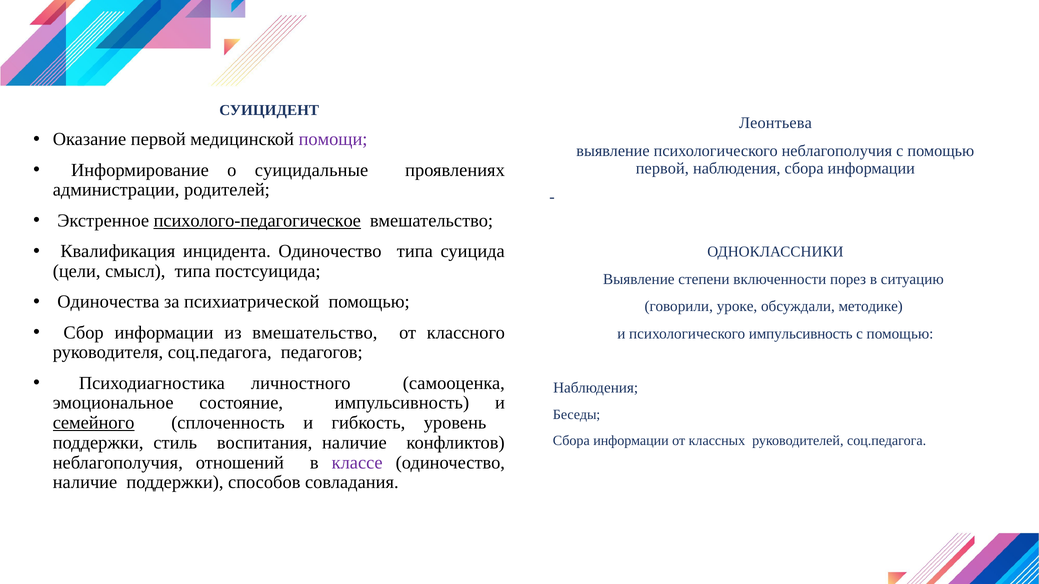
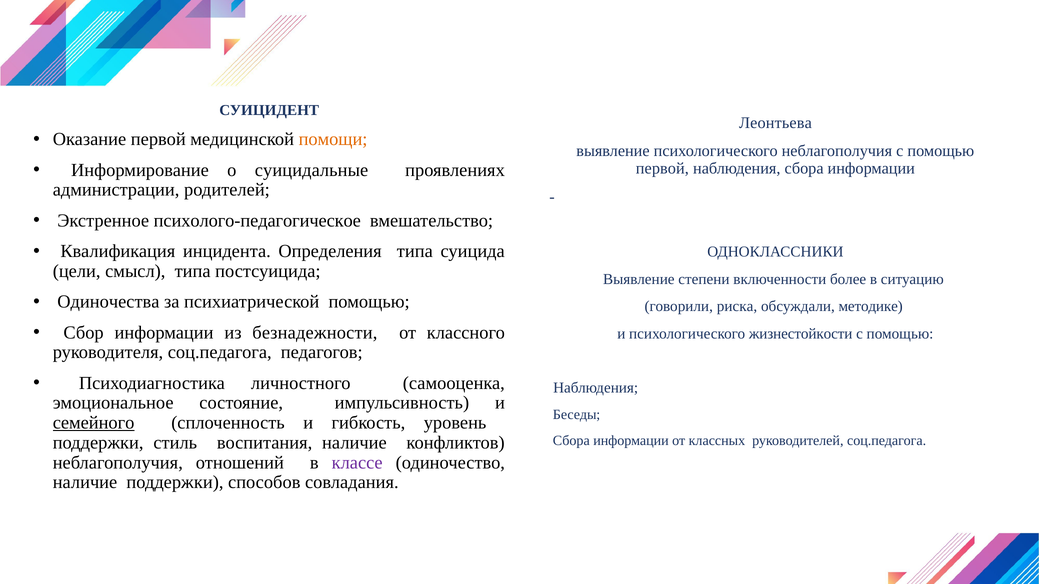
помощи colour: purple -> orange
психолого-педагогическое underline: present -> none
инцидента Одиночество: Одиночество -> Определения
порез: порез -> более
уроке: уроке -> риска
из вмешательство: вмешательство -> безнадежности
психологического импульсивность: импульсивность -> жизнестойкости
